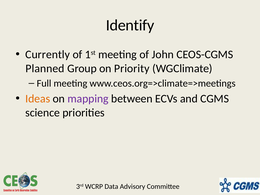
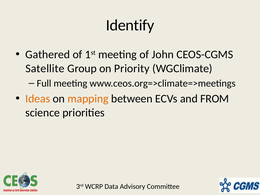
Currently: Currently -> Gathered
Planned: Planned -> Satellite
mapping colour: purple -> orange
CGMS: CGMS -> FROM
